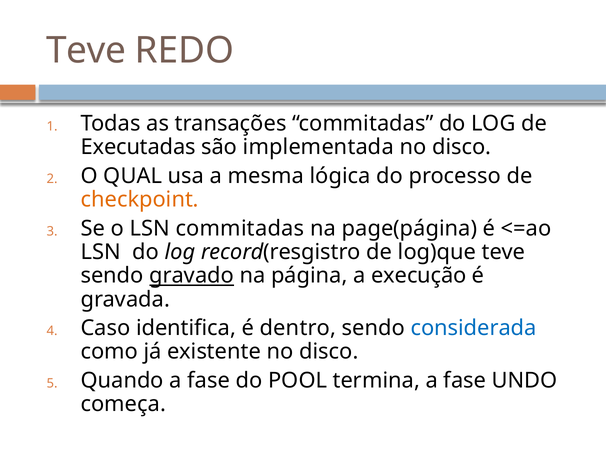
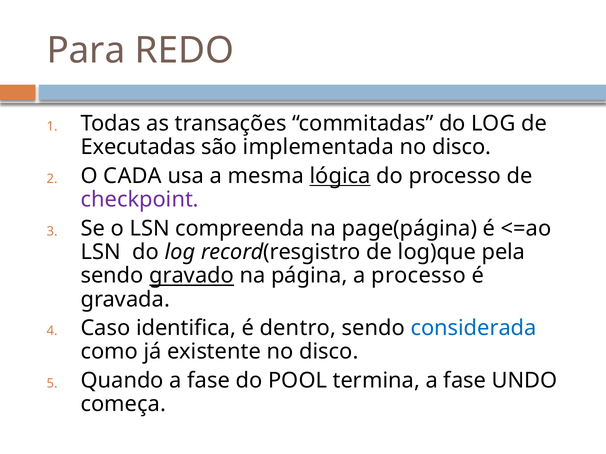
Teve at (86, 51): Teve -> Para
QUAL: QUAL -> CADA
lógica underline: none -> present
checkpoint colour: orange -> purple
LSN commitadas: commitadas -> compreenda
log)que teve: teve -> pela
a execução: execução -> processo
